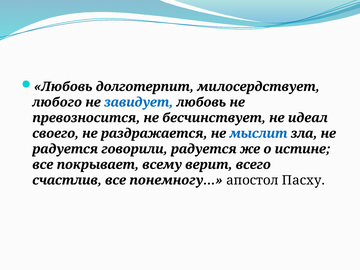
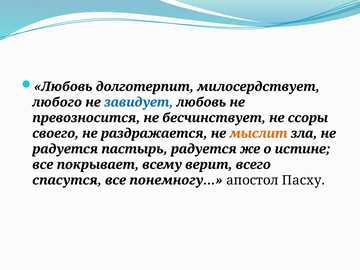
идеал: идеал -> ссоры
мыслит colour: blue -> orange
говорили: говорили -> пастырь
счастлив: счастлив -> спасутся
